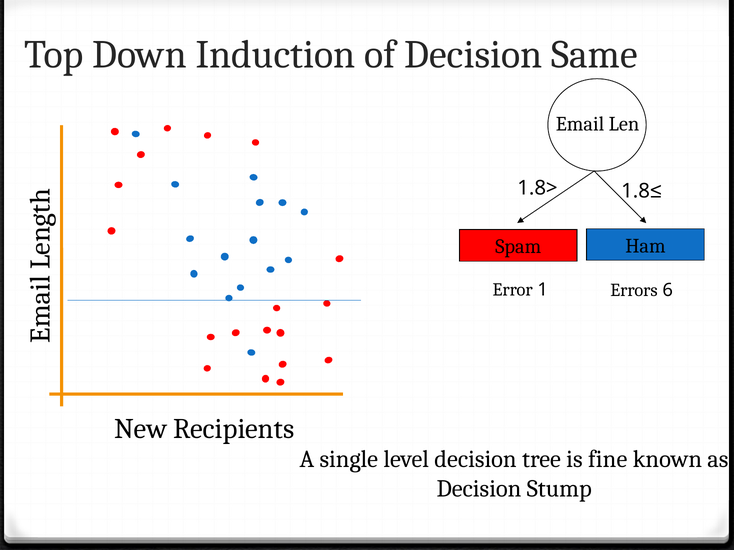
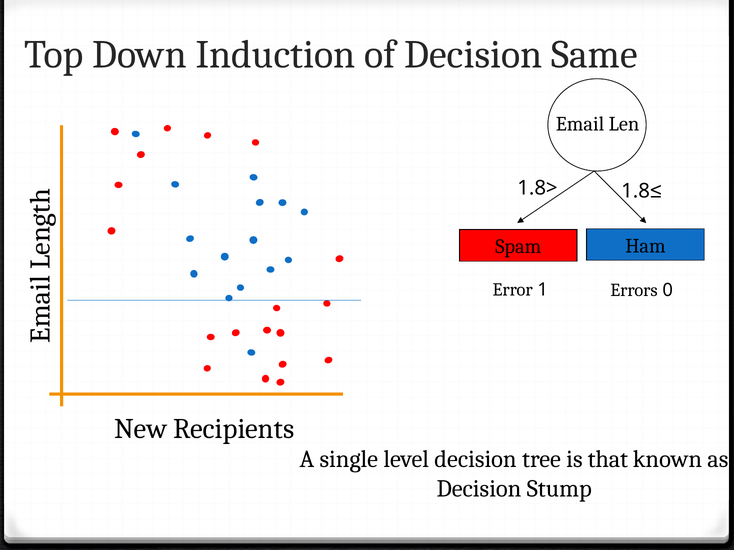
6: 6 -> 0
fine: fine -> that
